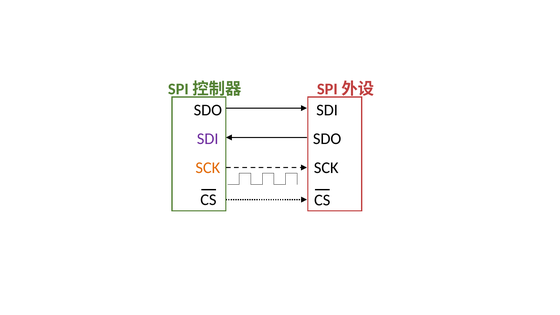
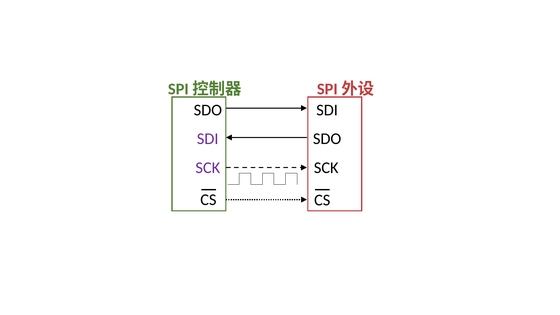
SCK at (208, 168) colour: orange -> purple
